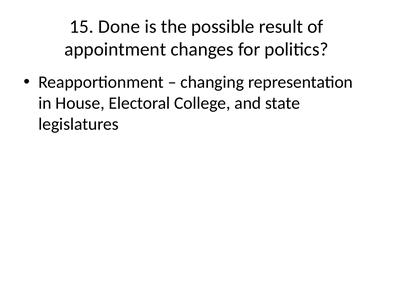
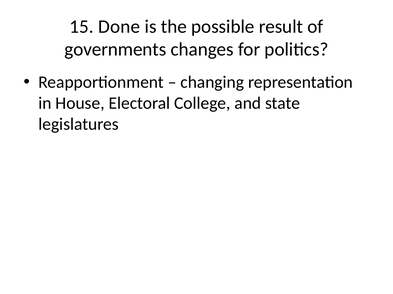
appointment: appointment -> governments
